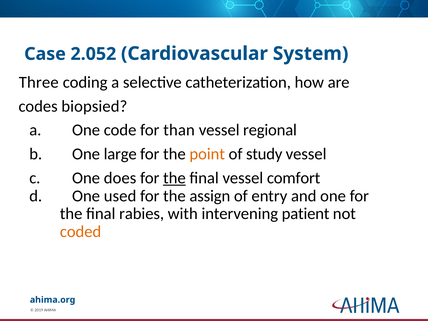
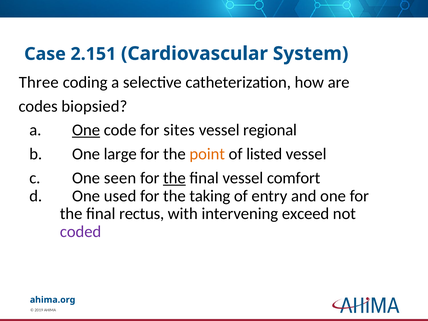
2.052: 2.052 -> 2.151
One at (86, 130) underline: none -> present
than: than -> sites
study: study -> listed
does: does -> seen
assign: assign -> taking
rabies: rabies -> rectus
patient: patient -> exceed
coded colour: orange -> purple
